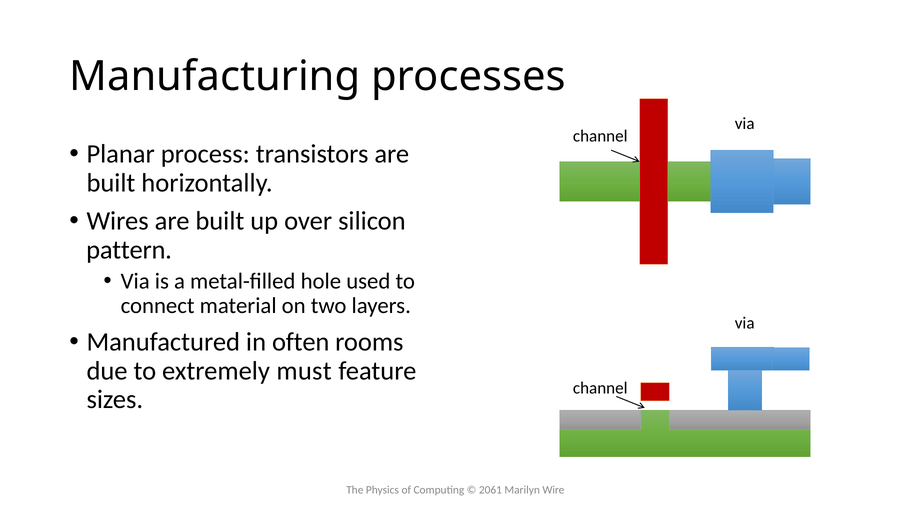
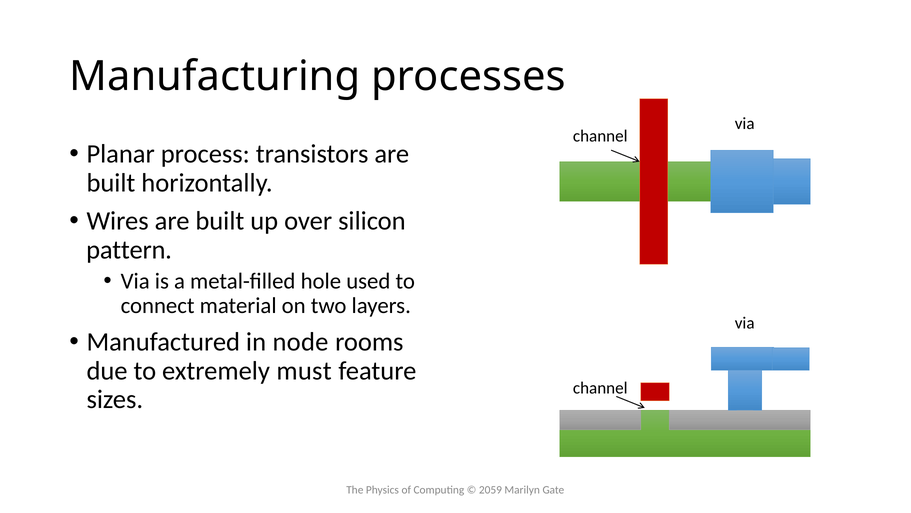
often: often -> node
2061: 2061 -> 2059
Wire: Wire -> Gate
